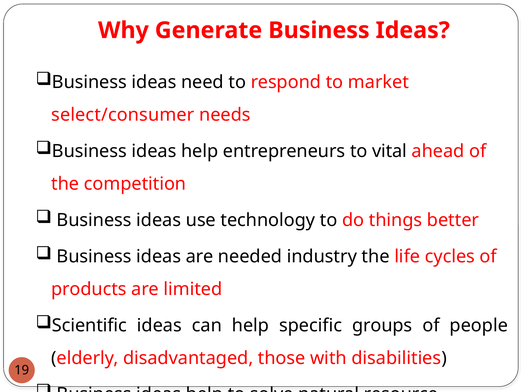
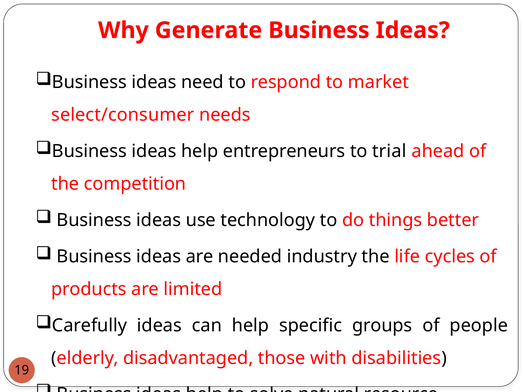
vital: vital -> trial
Scientific: Scientific -> Carefully
